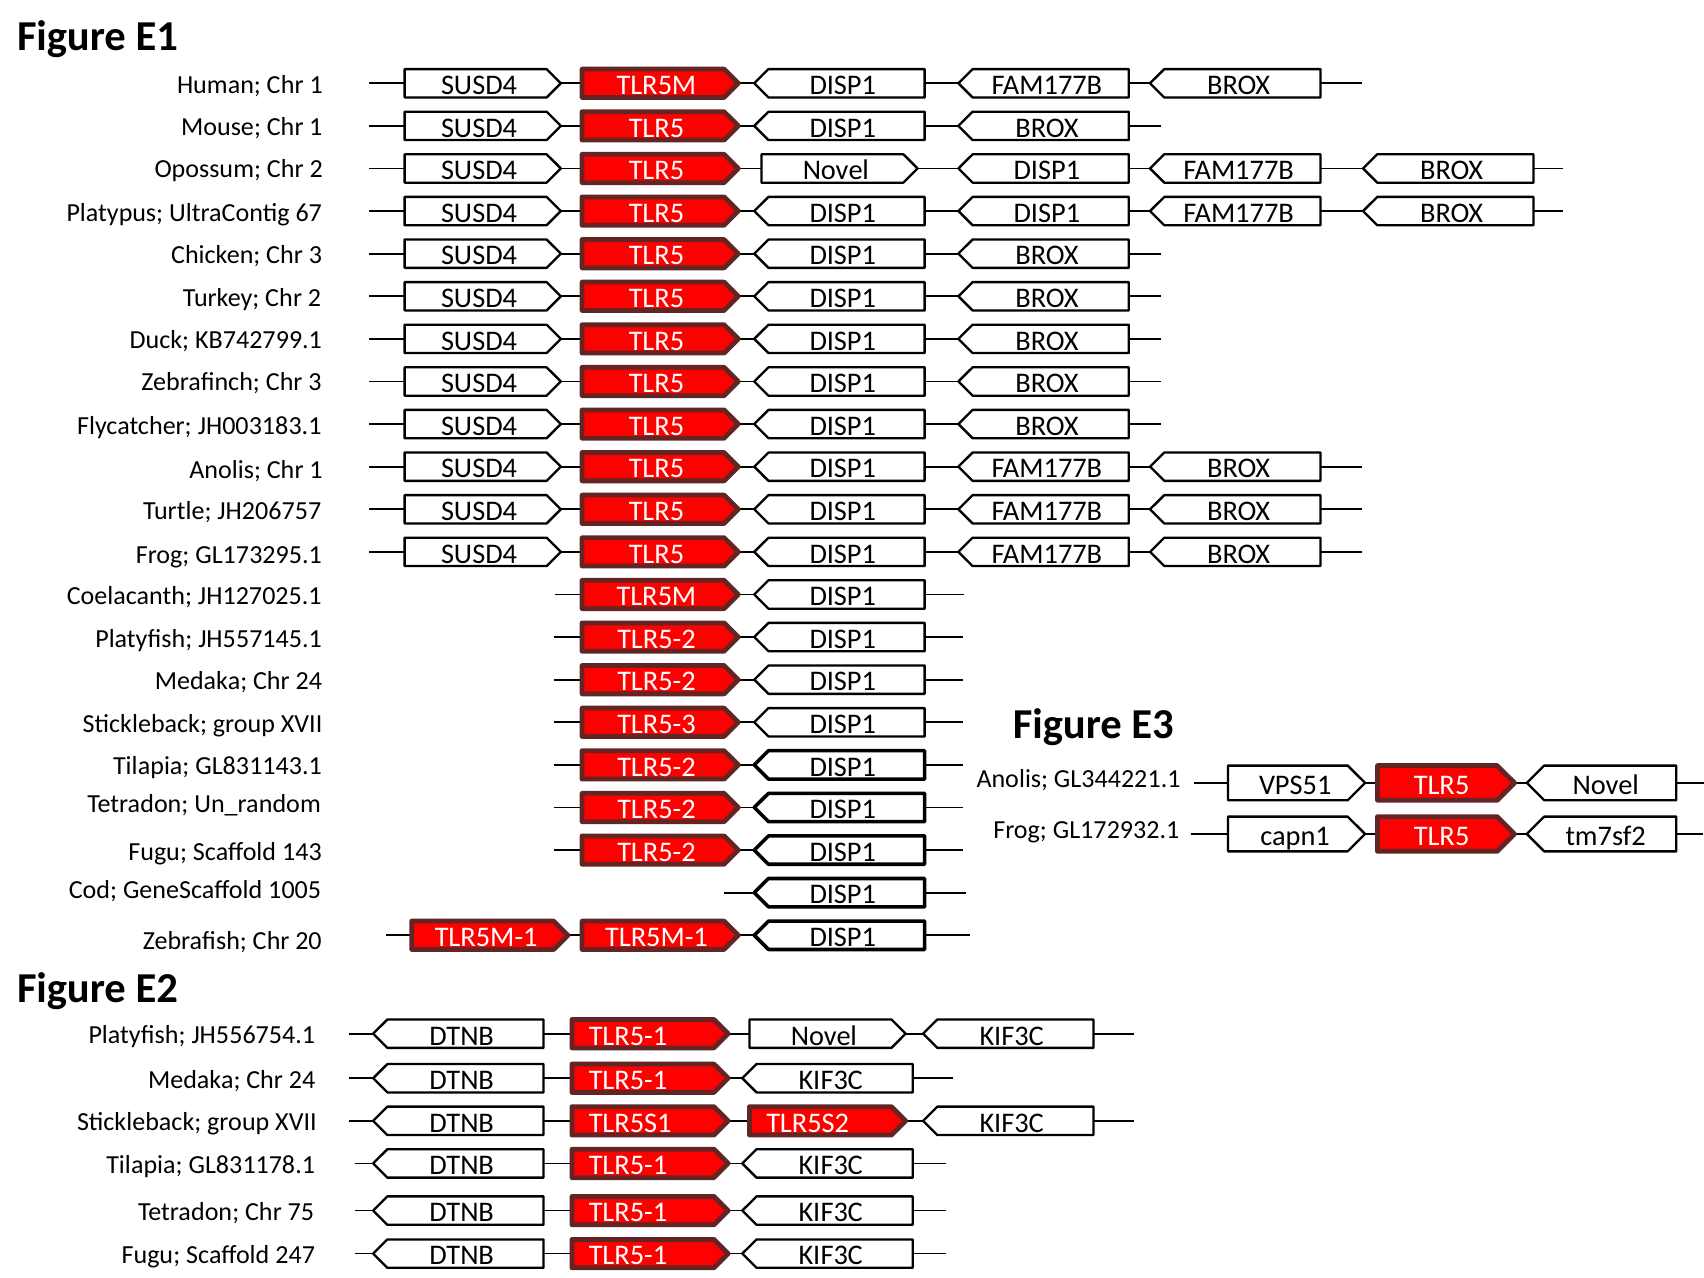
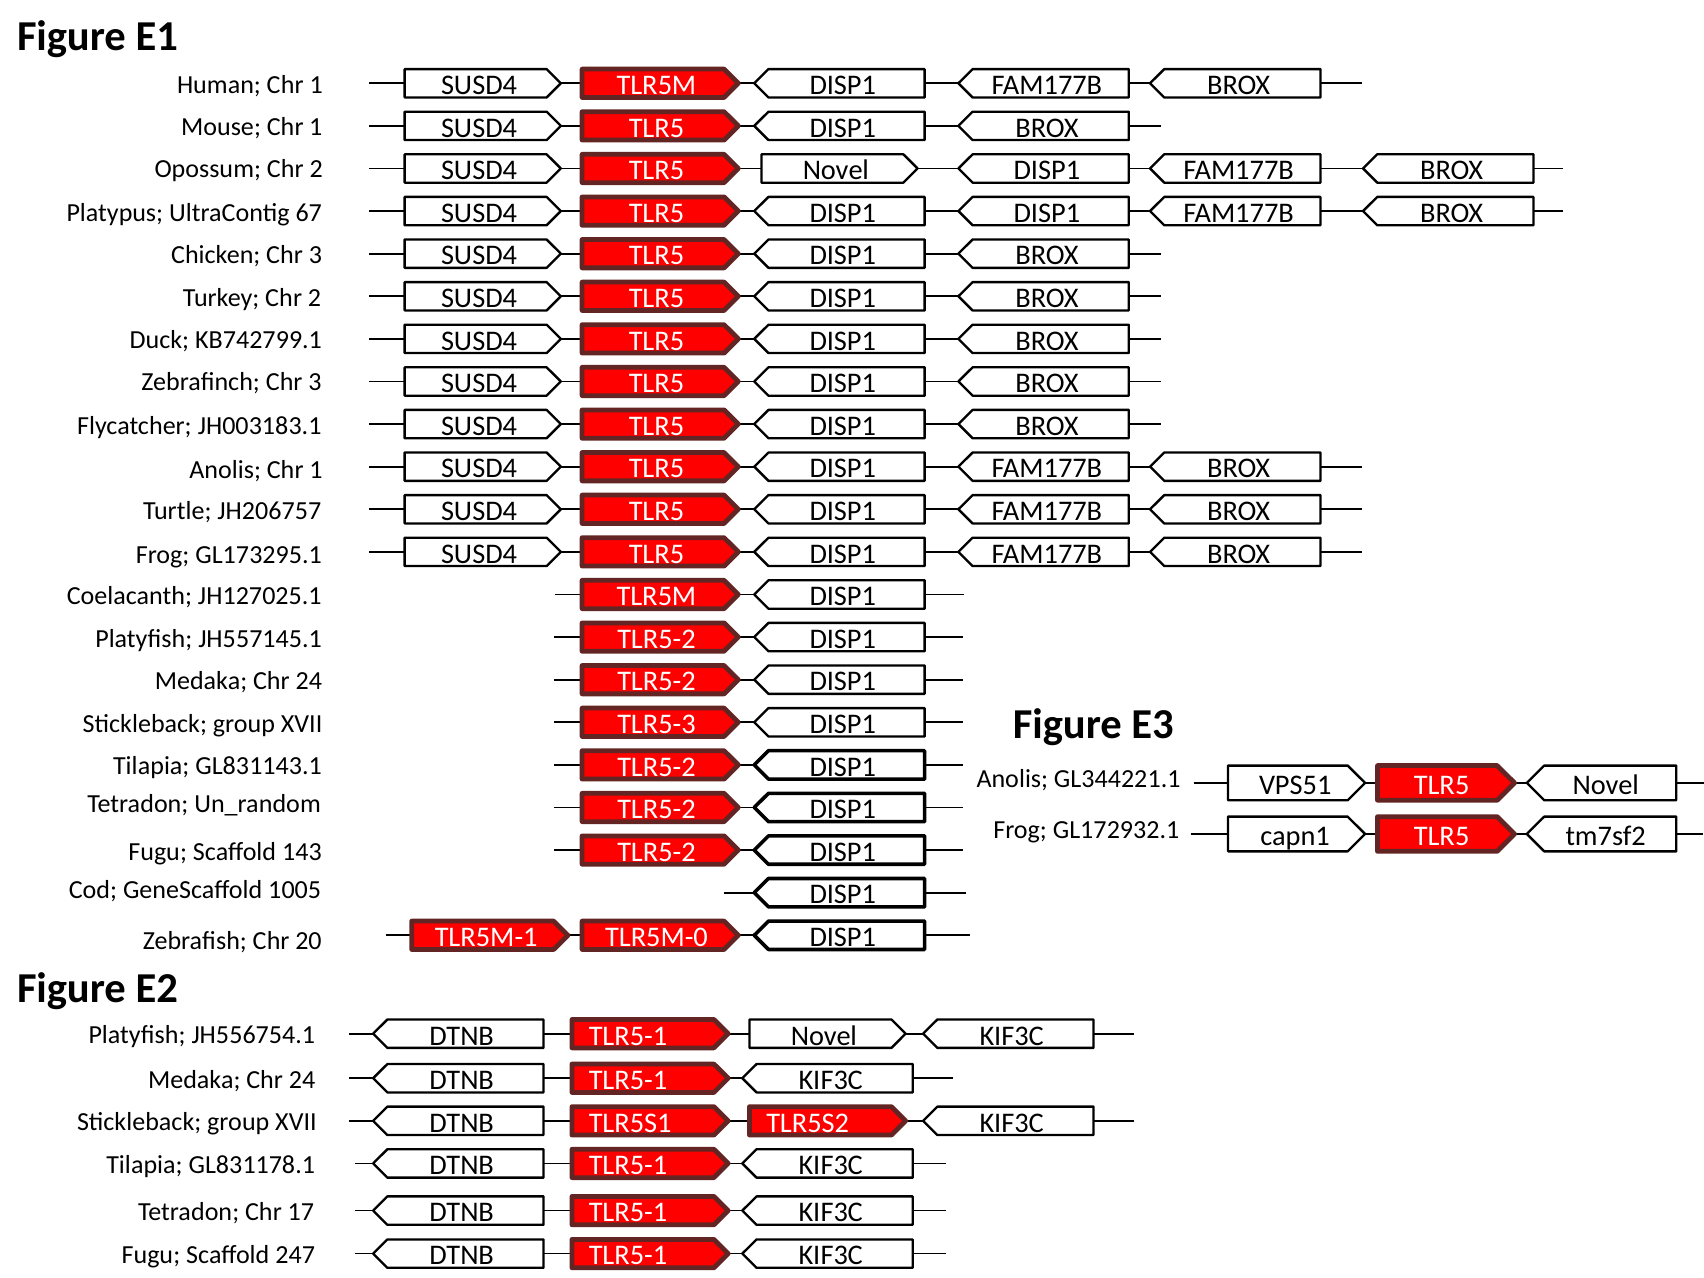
TLR5M-1 at (656, 937): TLR5M-1 -> TLR5M-0
75: 75 -> 17
